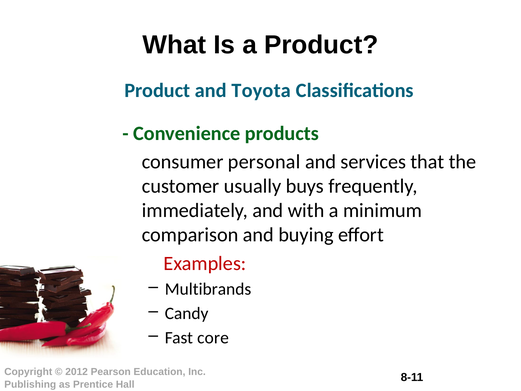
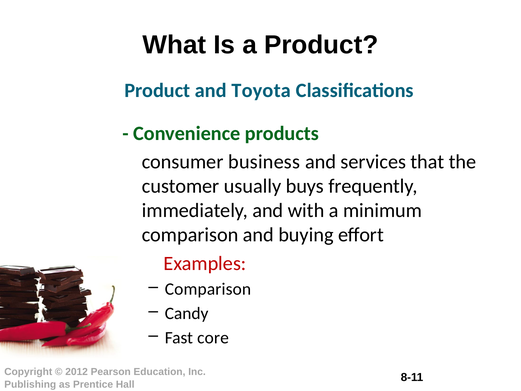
personal: personal -> business
Multibrands at (208, 289): Multibrands -> Comparison
